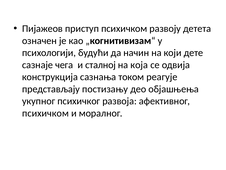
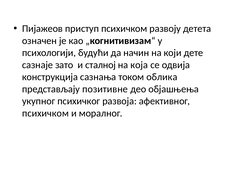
чега: чега -> зато
реагује: реагује -> облика
постизању: постизању -> позитивне
